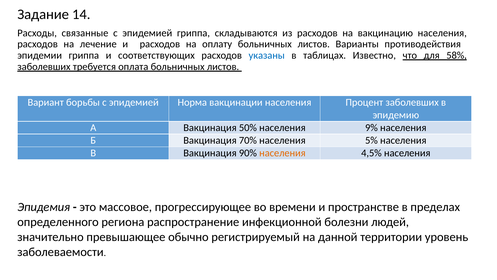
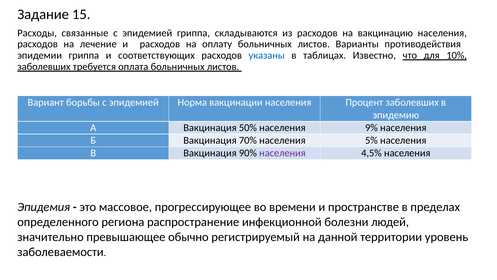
14: 14 -> 15
58%: 58% -> 10%
населения at (282, 153) colour: orange -> purple
